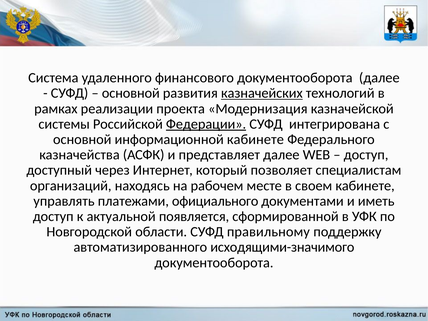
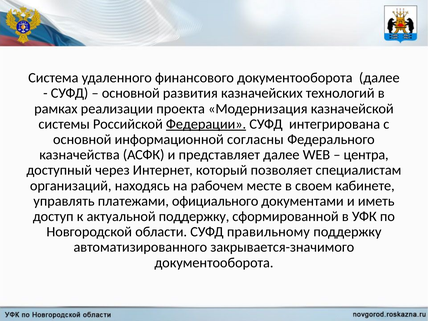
казначейских underline: present -> none
информационной кабинете: кабинете -> согласны
доступ at (366, 155): доступ -> центра
актуальной появляется: появляется -> поддержку
исходящими-значимого: исходящими-значимого -> закрывается-значимого
